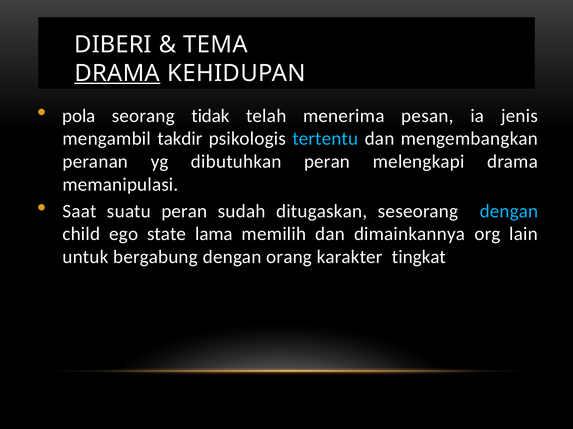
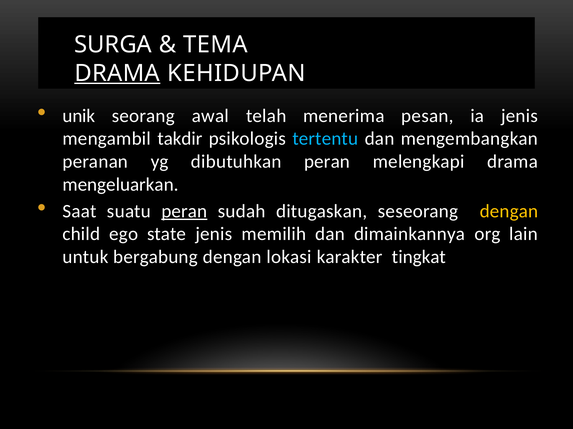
DIBERI: DIBERI -> SURGA
pola: pola -> unik
tidak: tidak -> awal
memanipulasi: memanipulasi -> mengeluarkan
peran at (184, 211) underline: none -> present
dengan at (509, 211) colour: light blue -> yellow
state lama: lama -> jenis
orang: orang -> lokasi
